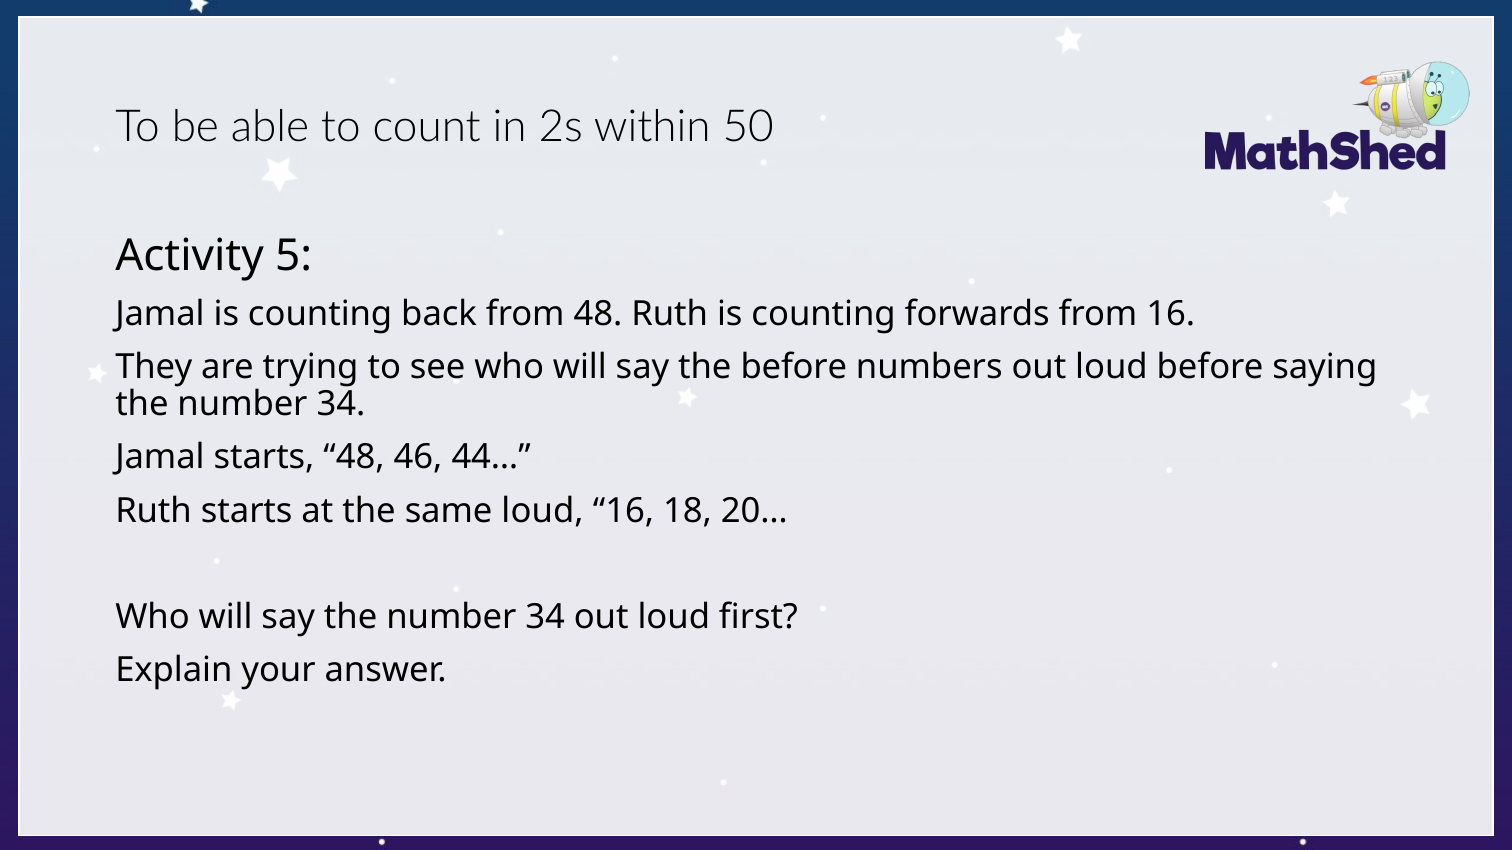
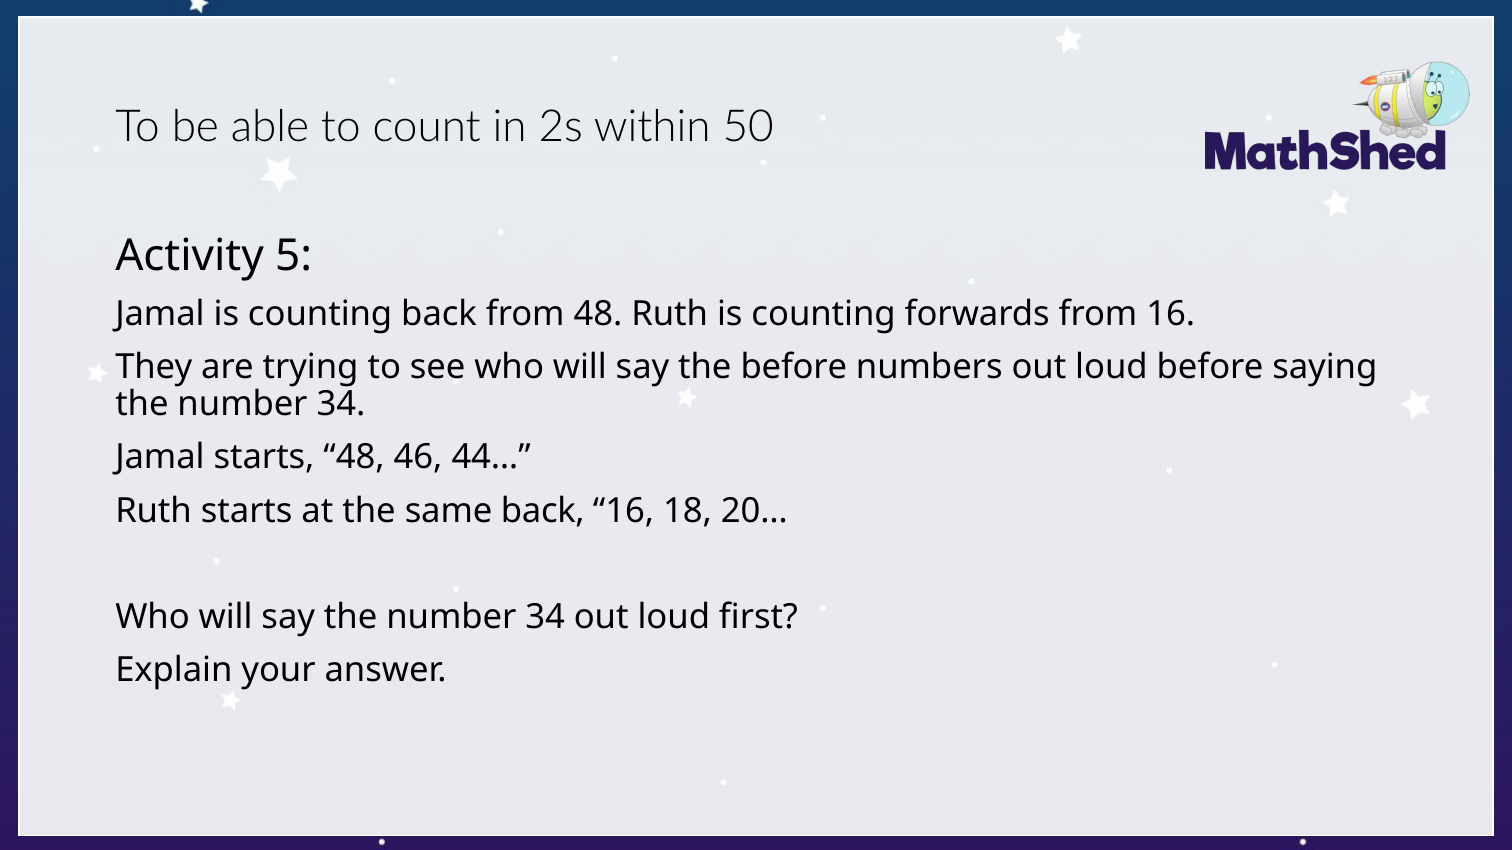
same loud: loud -> back
